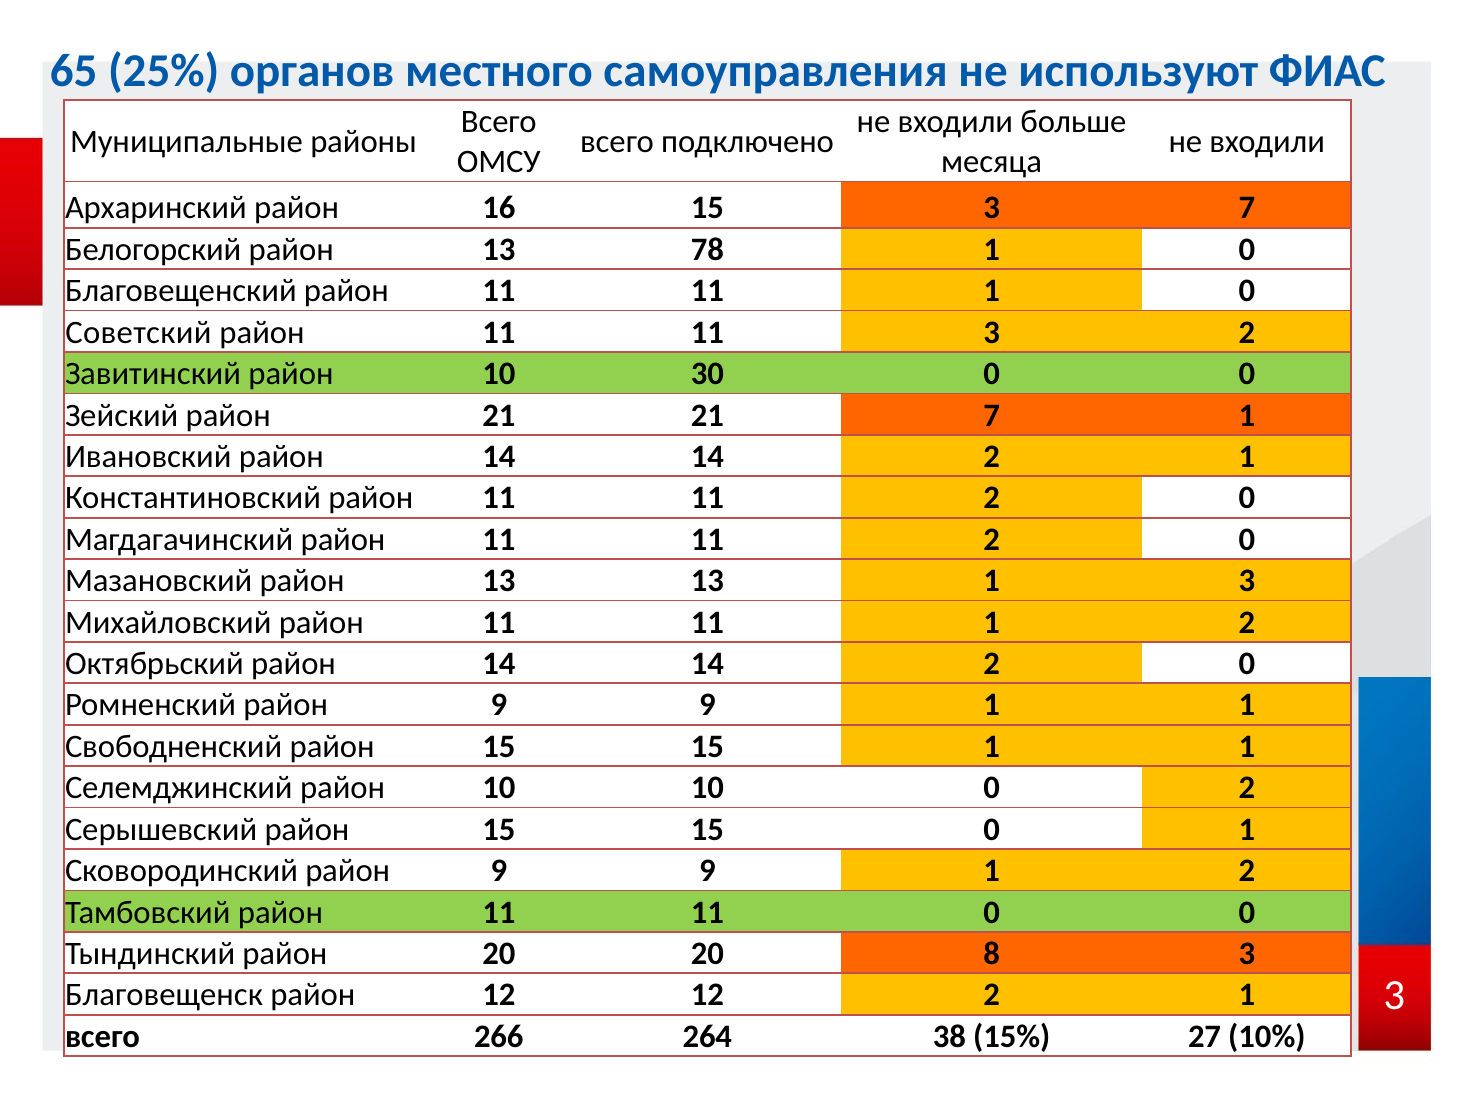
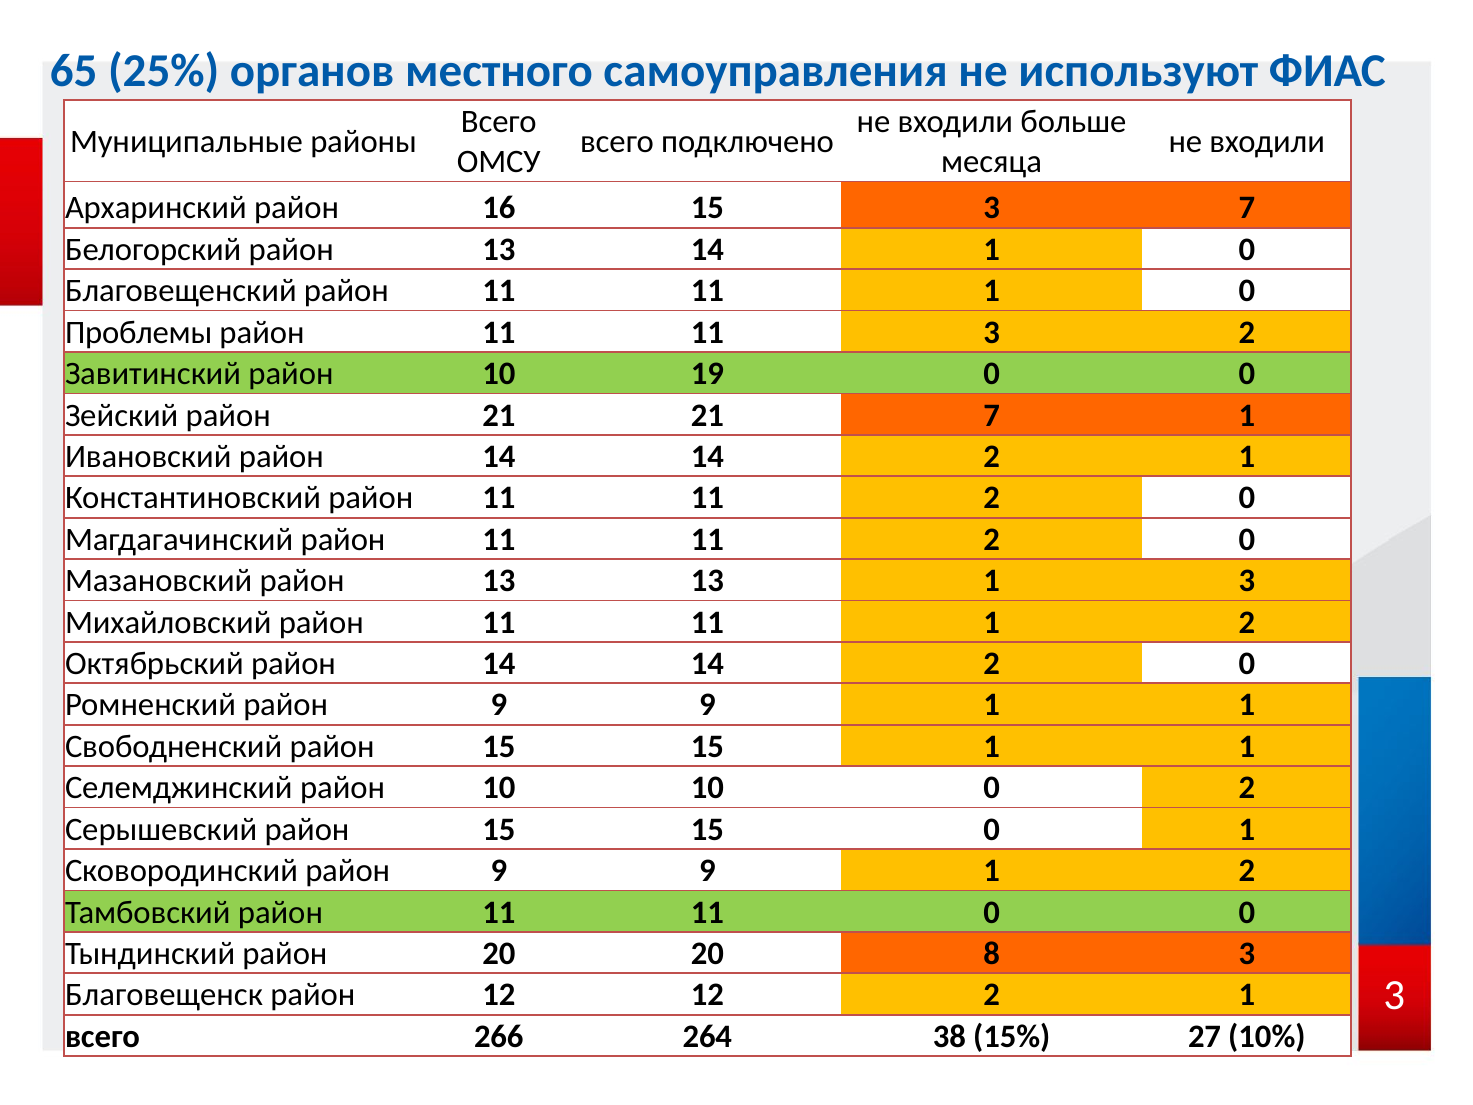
13 78: 78 -> 14
Советский: Советский -> Проблемы
30: 30 -> 19
